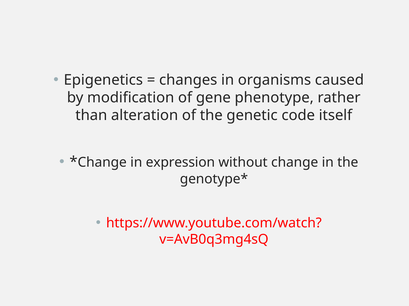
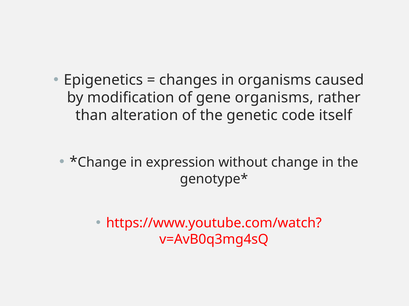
gene phenotype: phenotype -> organisms
